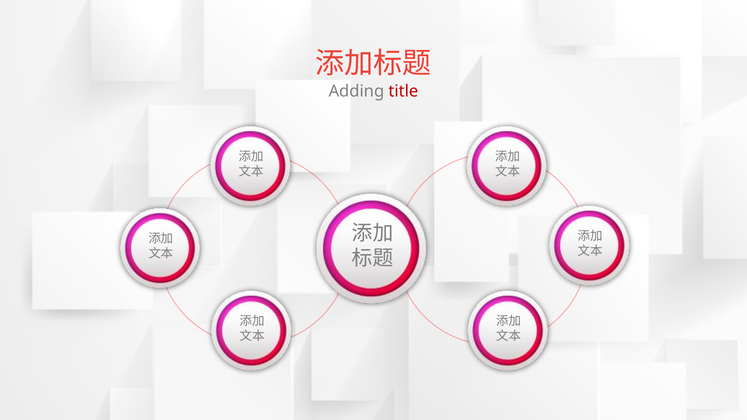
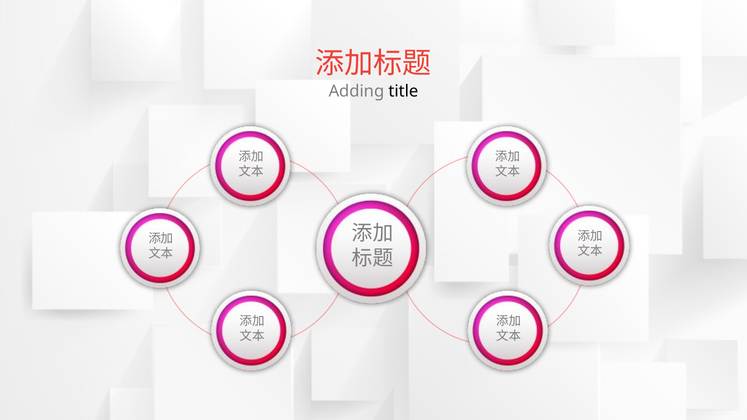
title colour: red -> black
